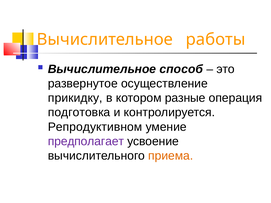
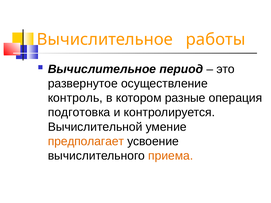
способ: способ -> период
прикидку: прикидку -> контроль
Репродуктивном: Репродуктивном -> Вычислительной
предполагает colour: purple -> orange
